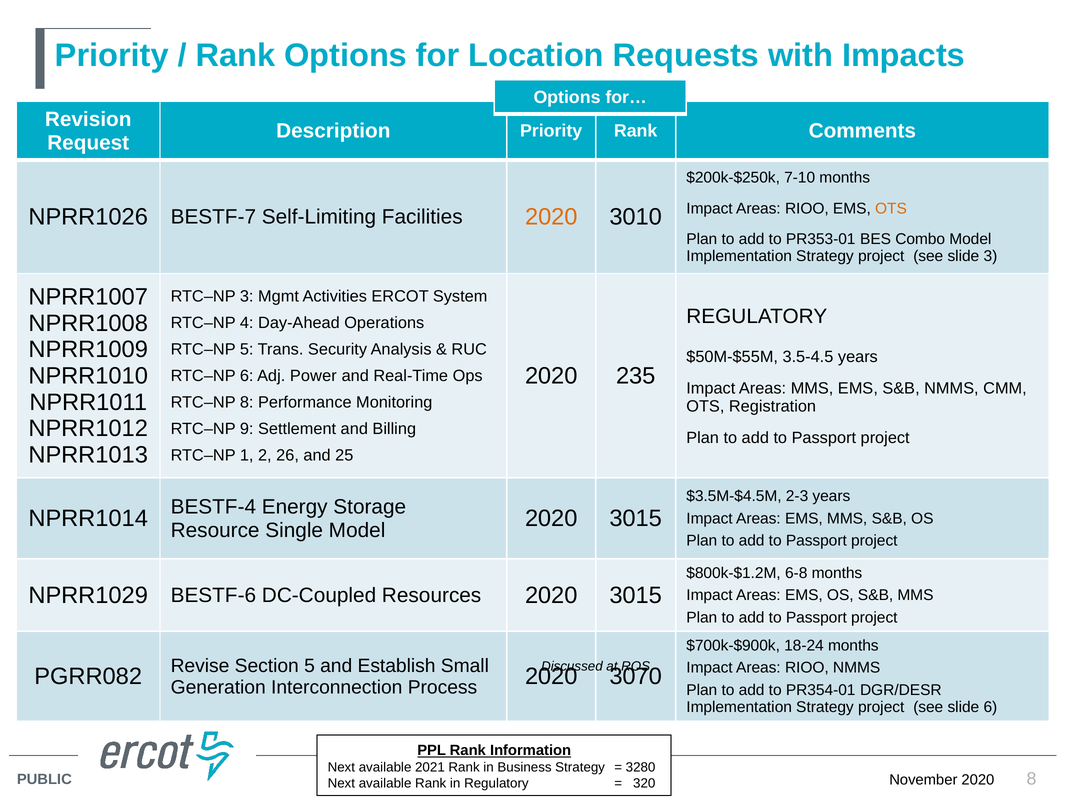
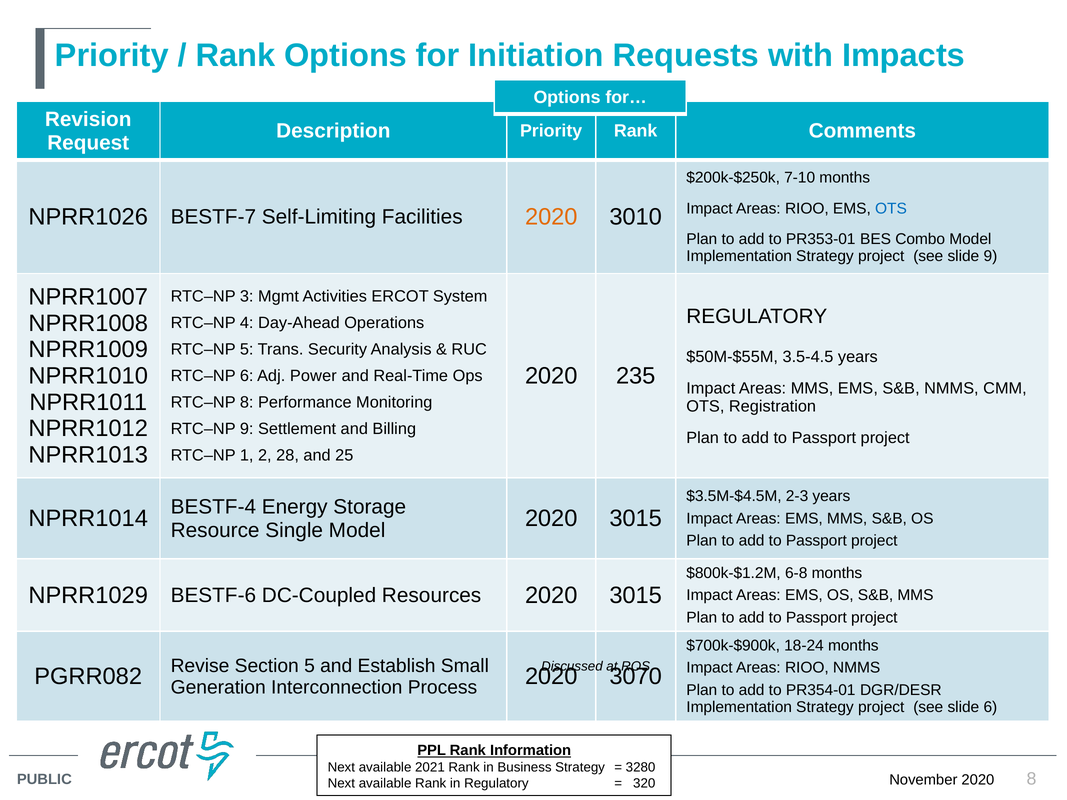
Location: Location -> Initiation
OTS at (891, 208) colour: orange -> blue
slide 3: 3 -> 9
26: 26 -> 28
